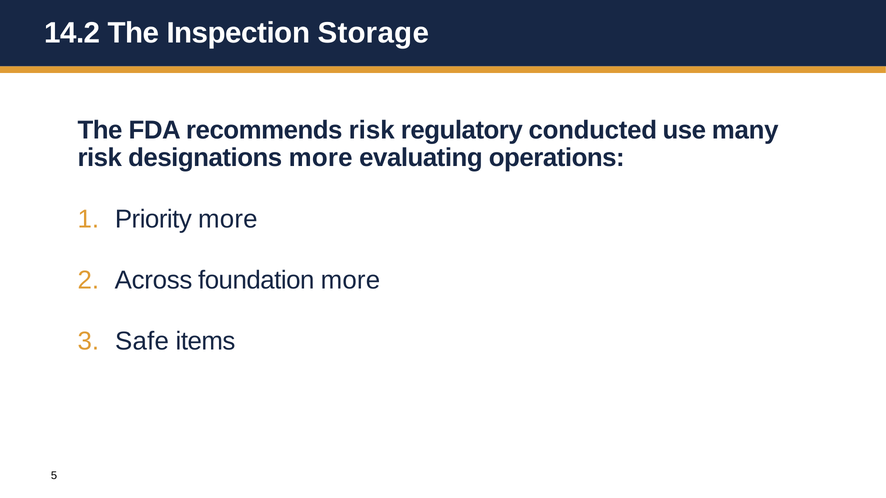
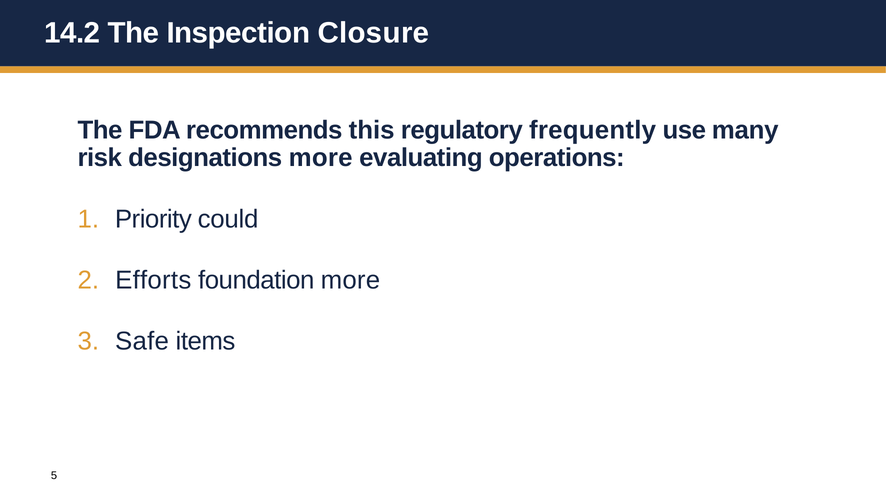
Storage: Storage -> Closure
recommends risk: risk -> this
conducted: conducted -> frequently
Priority more: more -> could
Across: Across -> Efforts
